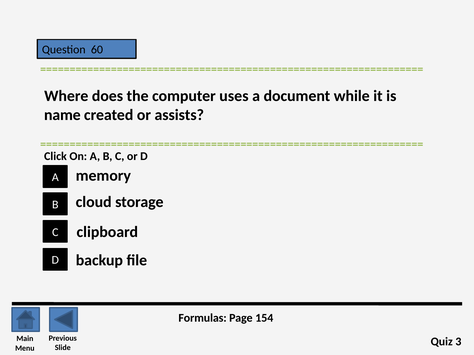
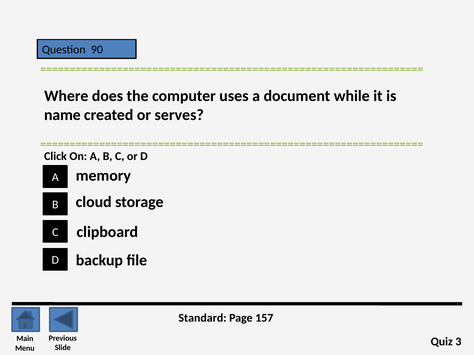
60: 60 -> 90
assists: assists -> serves
Formulas: Formulas -> Standard
154: 154 -> 157
